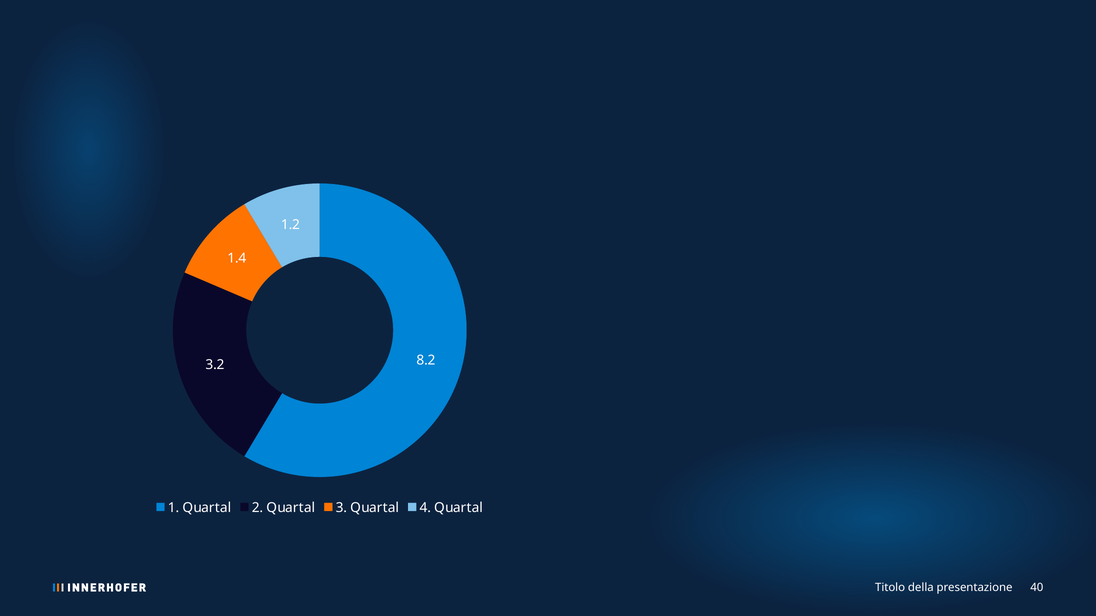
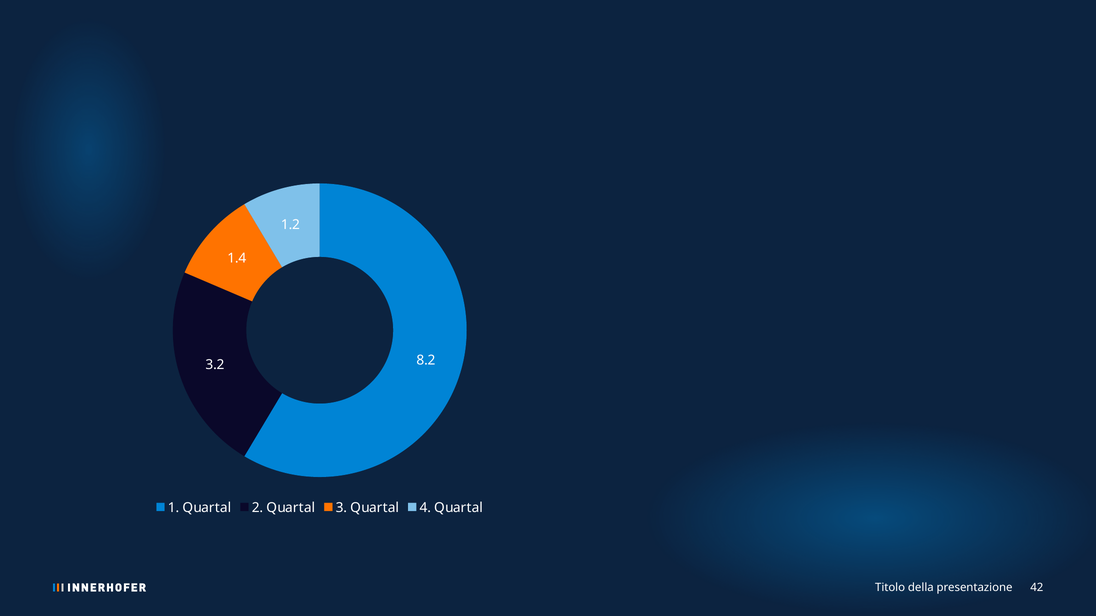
40: 40 -> 42
